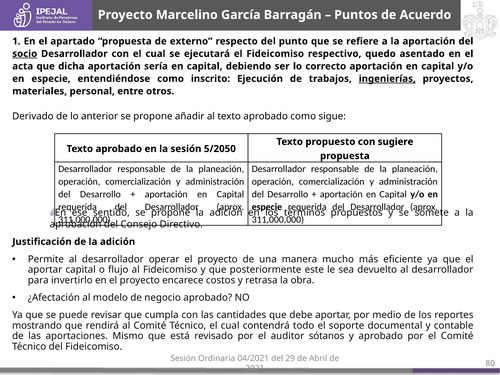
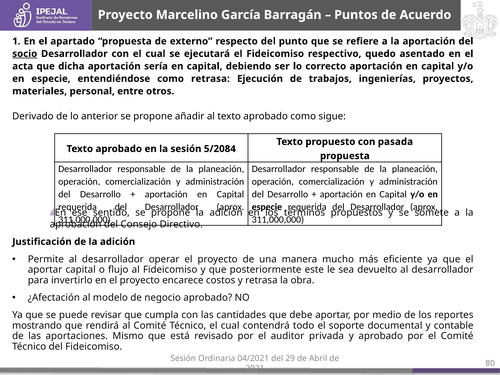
como inscrito: inscrito -> retrasa
ingenierías underline: present -> none
sugiere: sugiere -> pasada
5/2050: 5/2050 -> 5/2084
sótanos: sótanos -> privada
